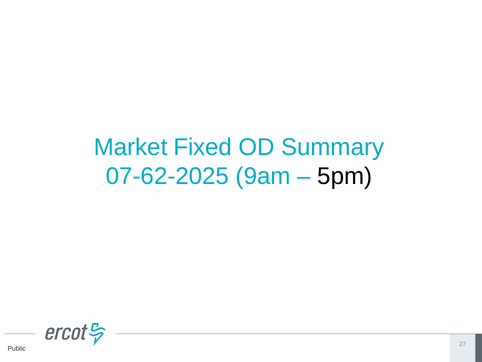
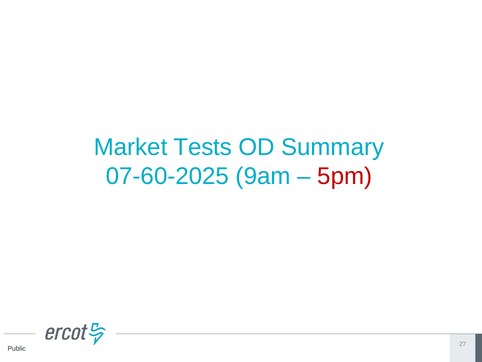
Fixed: Fixed -> Tests
07-62-2025: 07-62-2025 -> 07-60-2025
5pm colour: black -> red
